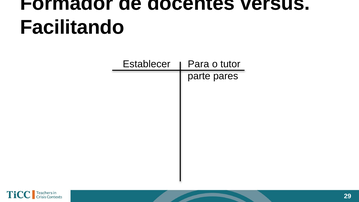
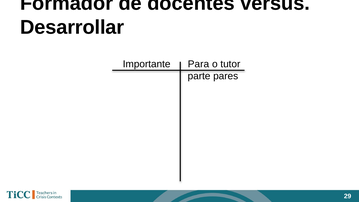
Facilitando: Facilitando -> Desarrollar
Establecer: Establecer -> Importante
